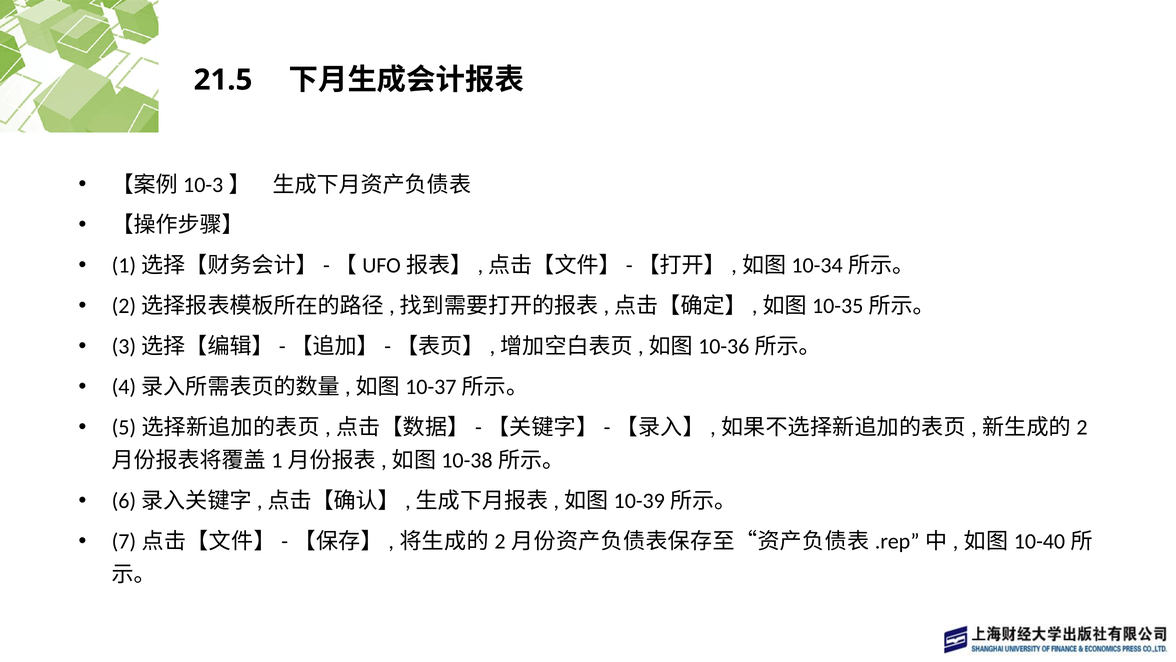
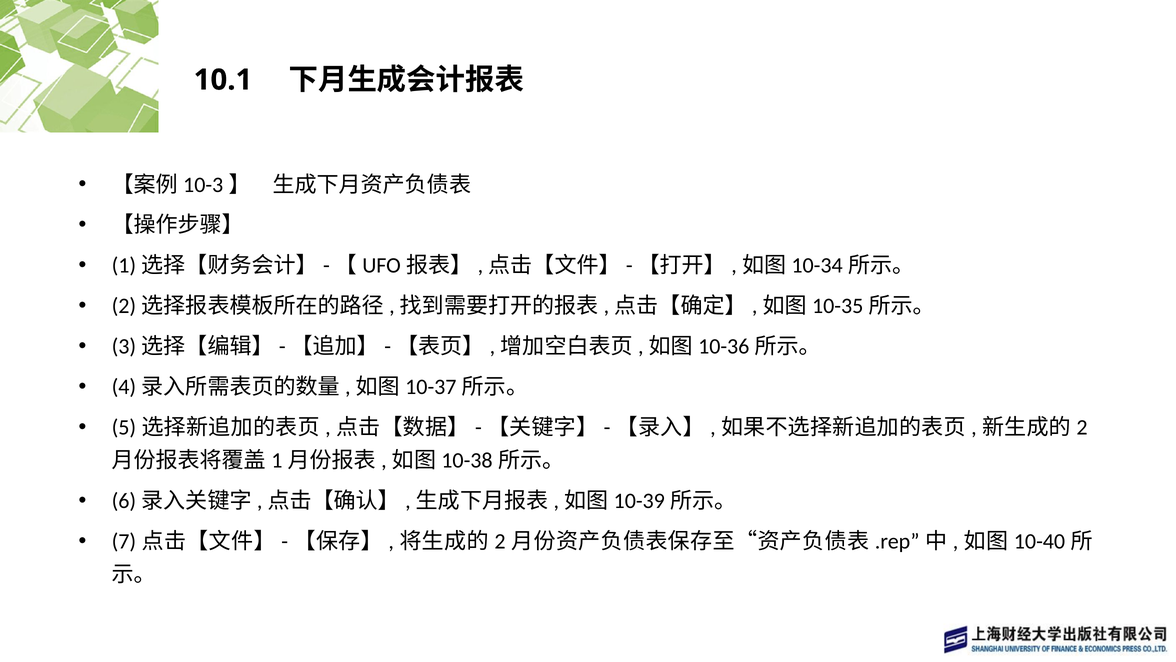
21.5: 21.5 -> 10.1
